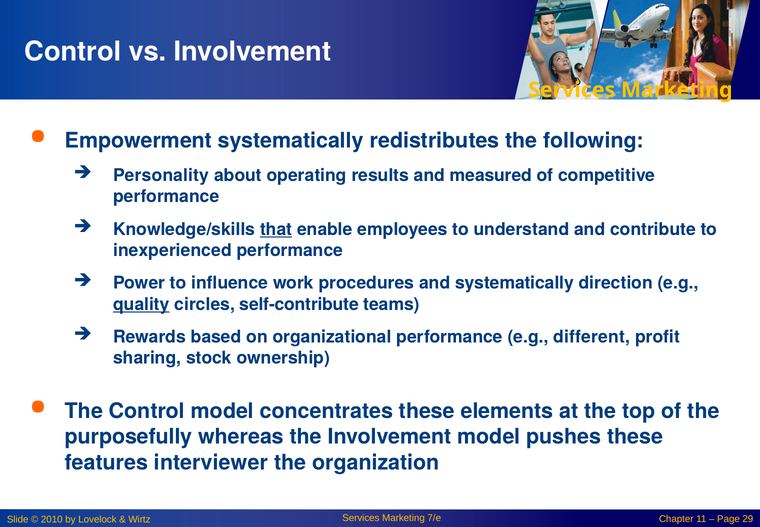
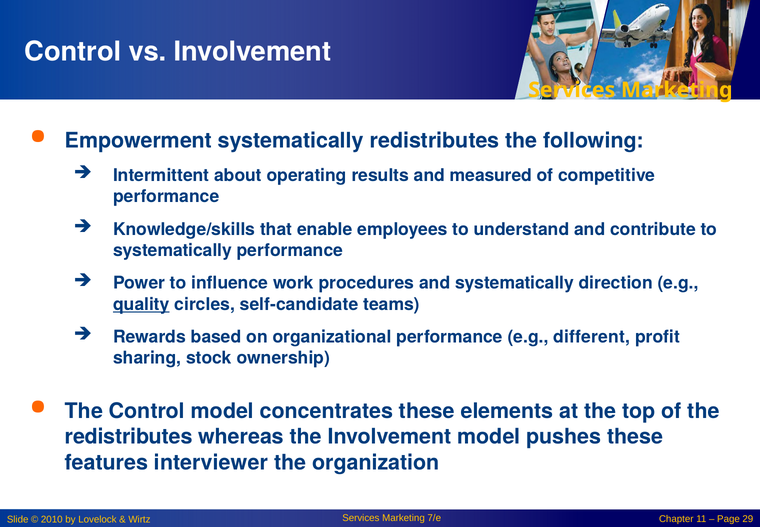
Personality: Personality -> Intermittent
that underline: present -> none
inexperienced at (172, 250): inexperienced -> systematically
self-contribute: self-contribute -> self-candidate
purposefully at (129, 436): purposefully -> redistributes
